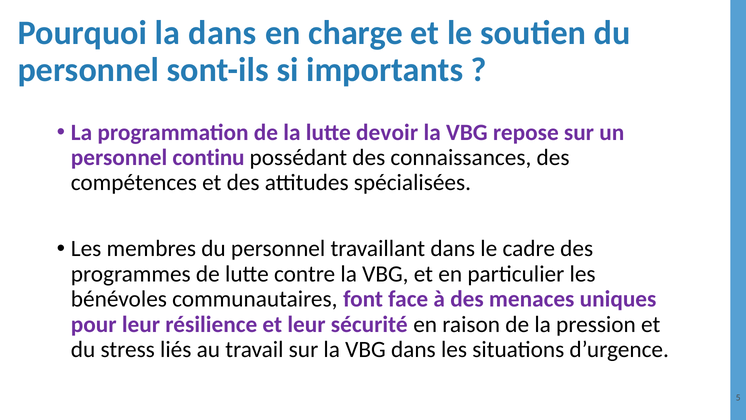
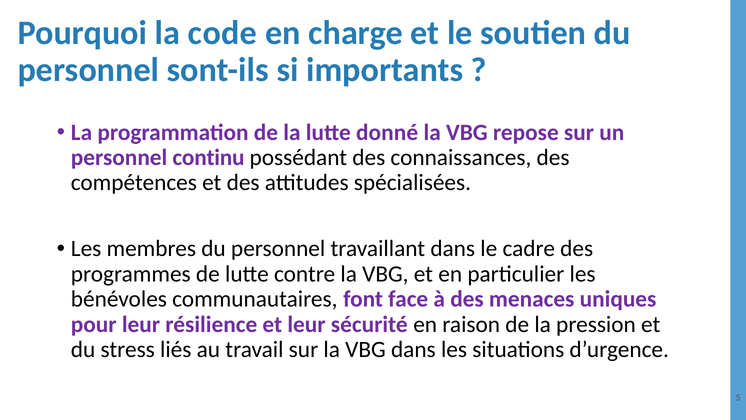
la dans: dans -> code
devoir: devoir -> donné
